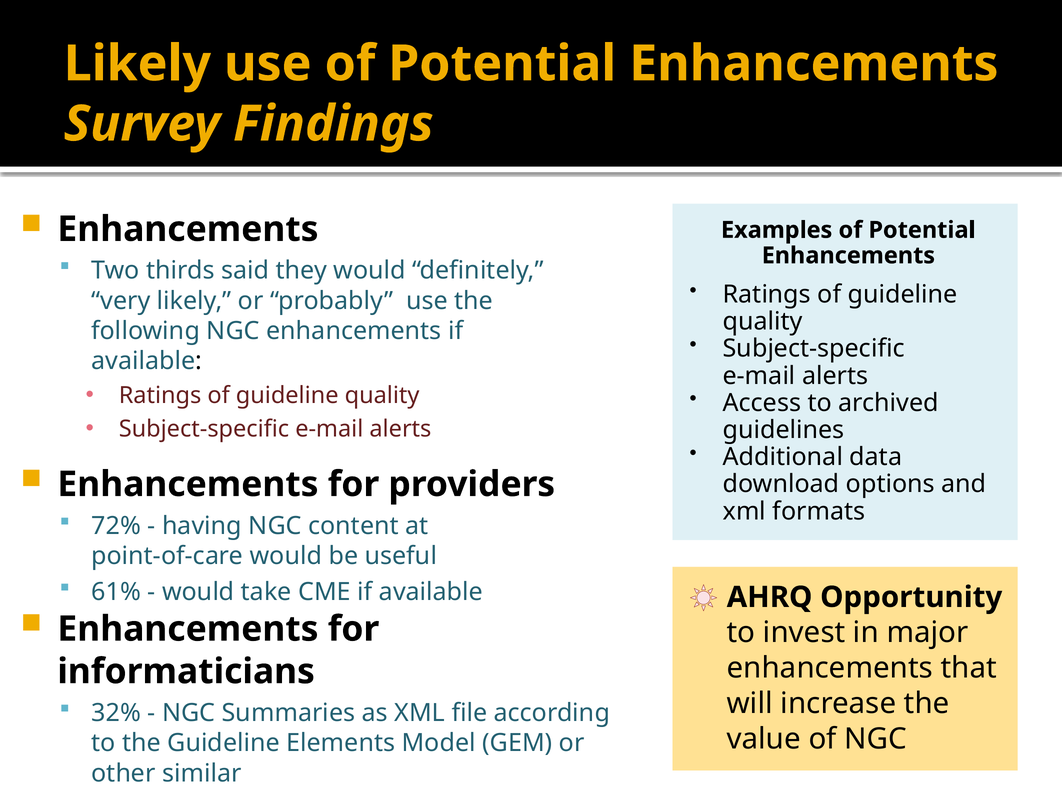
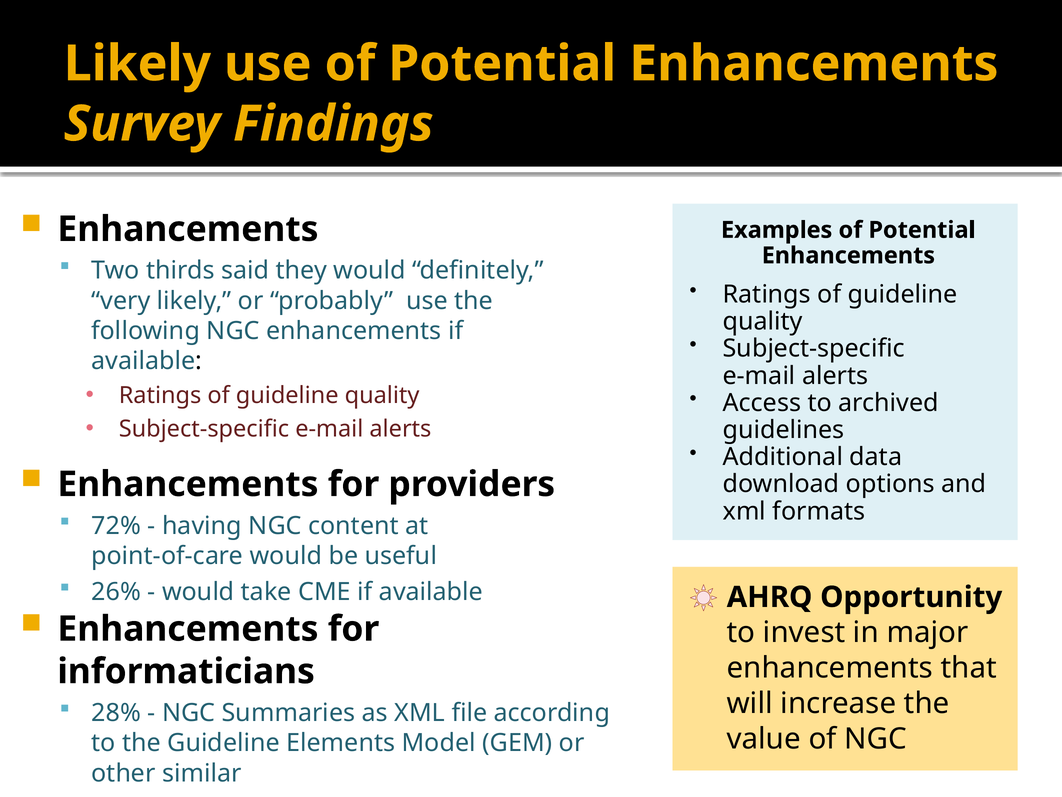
61%: 61% -> 26%
32%: 32% -> 28%
